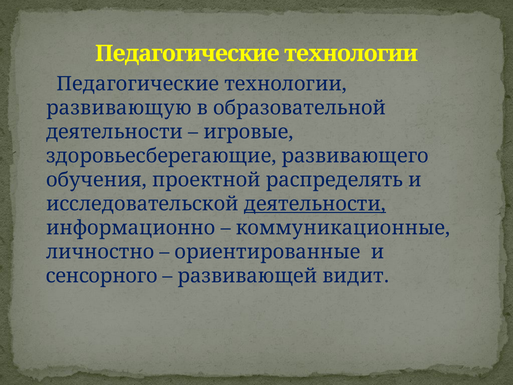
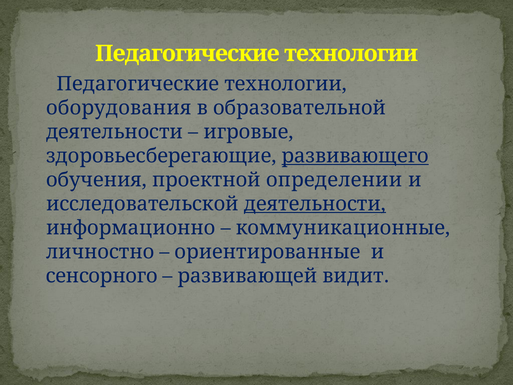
развивающую: развивающую -> оборудования
развивающего underline: none -> present
распределять: распределять -> определении
